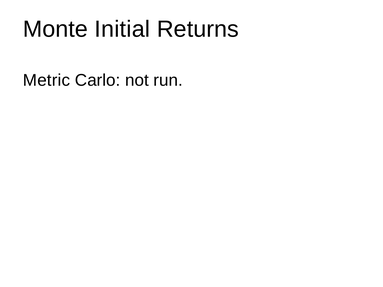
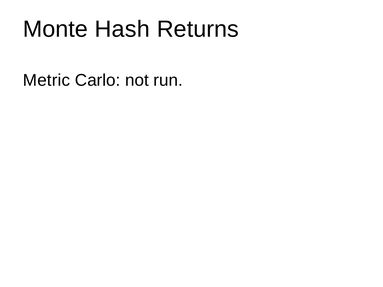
Initial: Initial -> Hash
